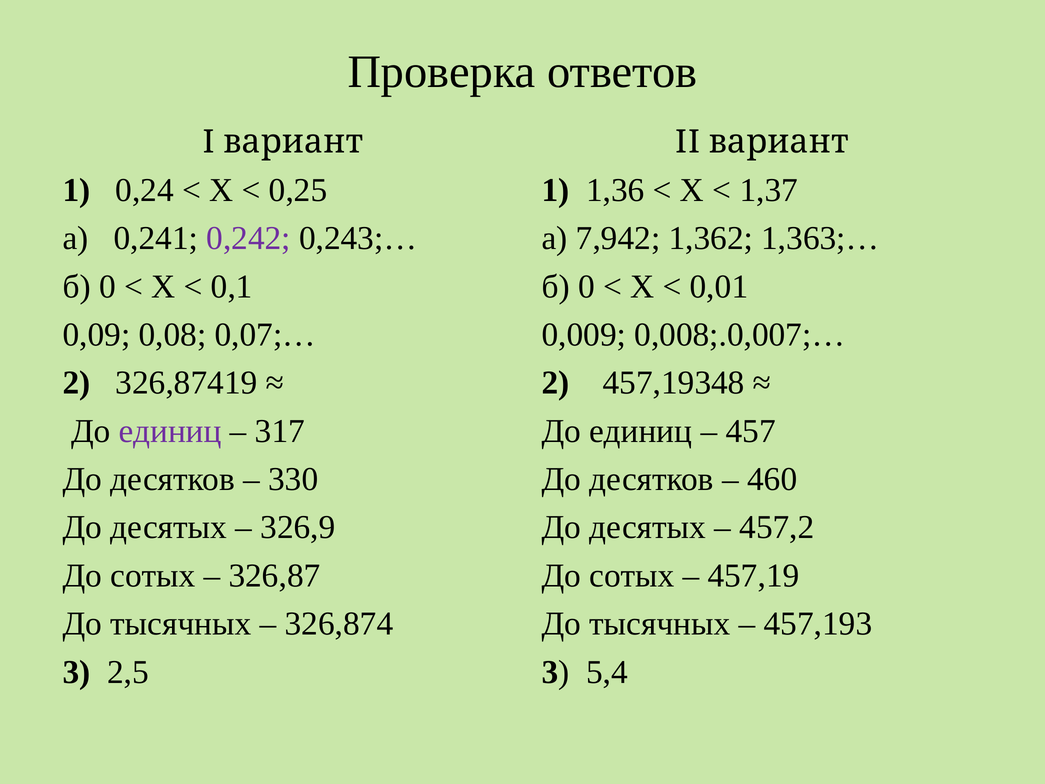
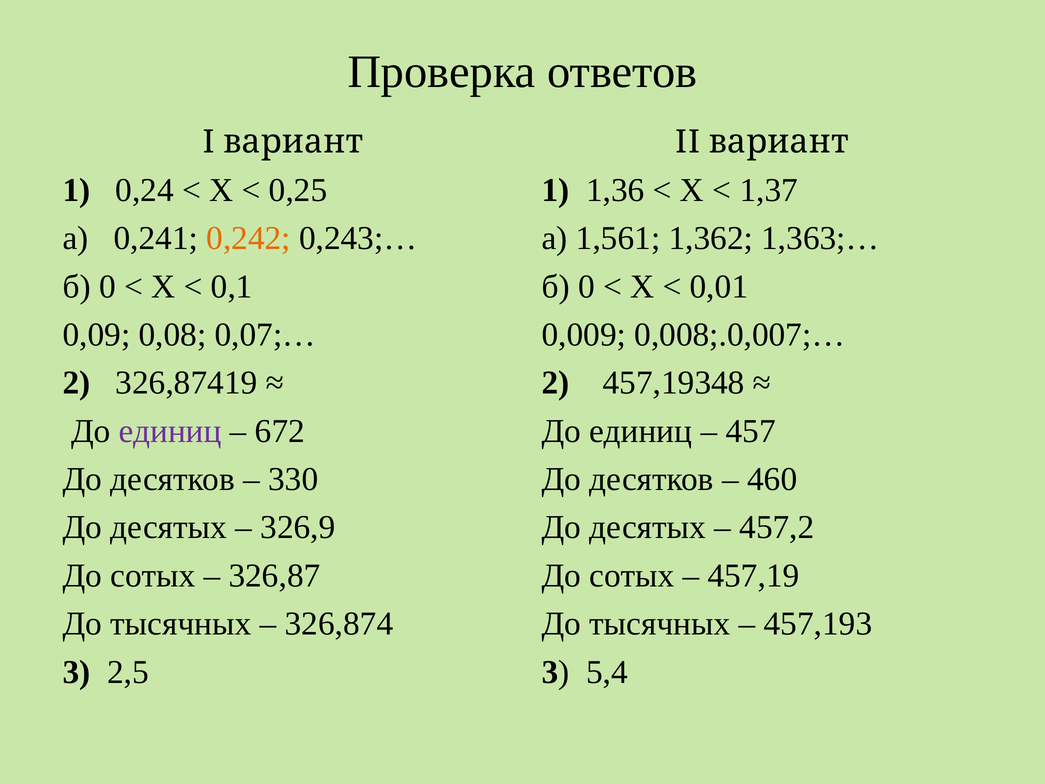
0,242 colour: purple -> orange
7,942: 7,942 -> 1,561
317: 317 -> 672
